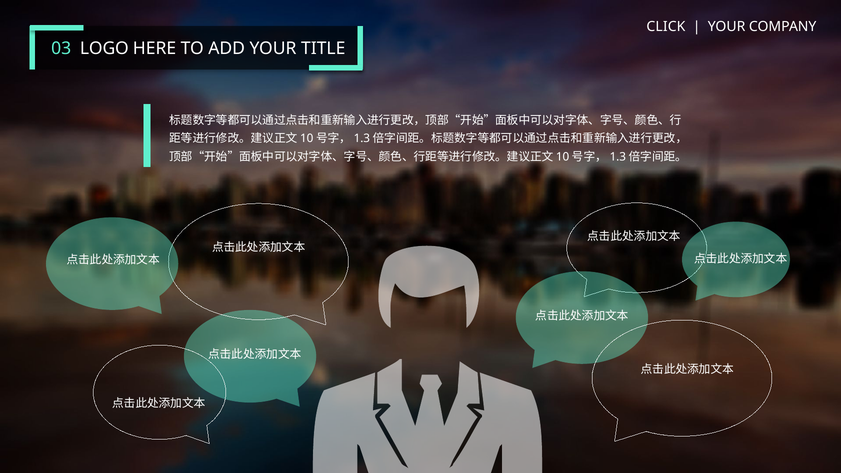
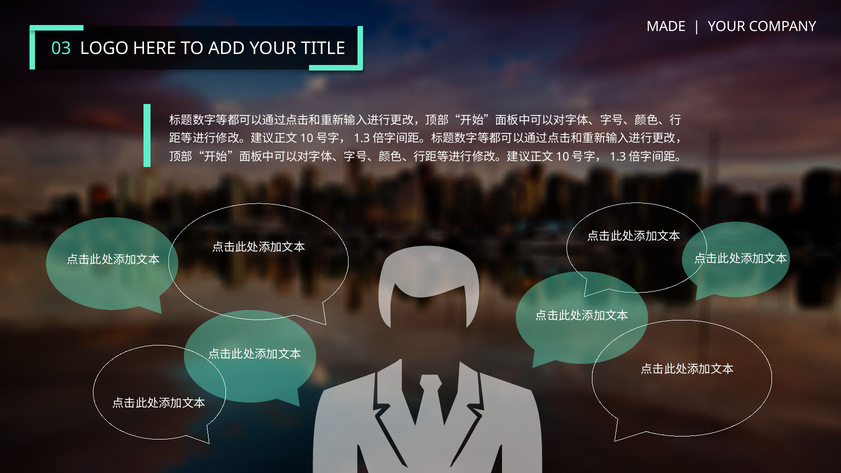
CLICK: CLICK -> MADE
